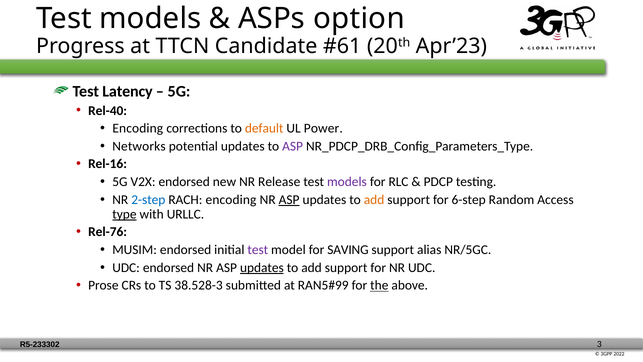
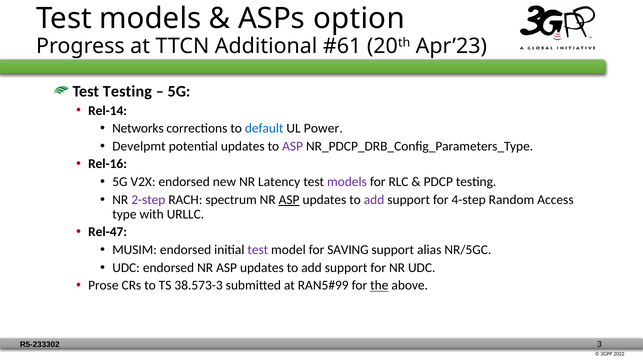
Candidate: Candidate -> Additional
Test Latency: Latency -> Testing
Rel-40: Rel-40 -> Rel-14
Encoding at (138, 128): Encoding -> Networks
default colour: orange -> blue
Networks: Networks -> Develpmt
Release: Release -> Latency
2-step colour: blue -> purple
RACH encoding: encoding -> spectrum
add at (374, 200) colour: orange -> purple
6-step: 6-step -> 4-step
type underline: present -> none
Rel-76: Rel-76 -> Rel-47
updates at (262, 267) underline: present -> none
38.528-3: 38.528-3 -> 38.573-3
